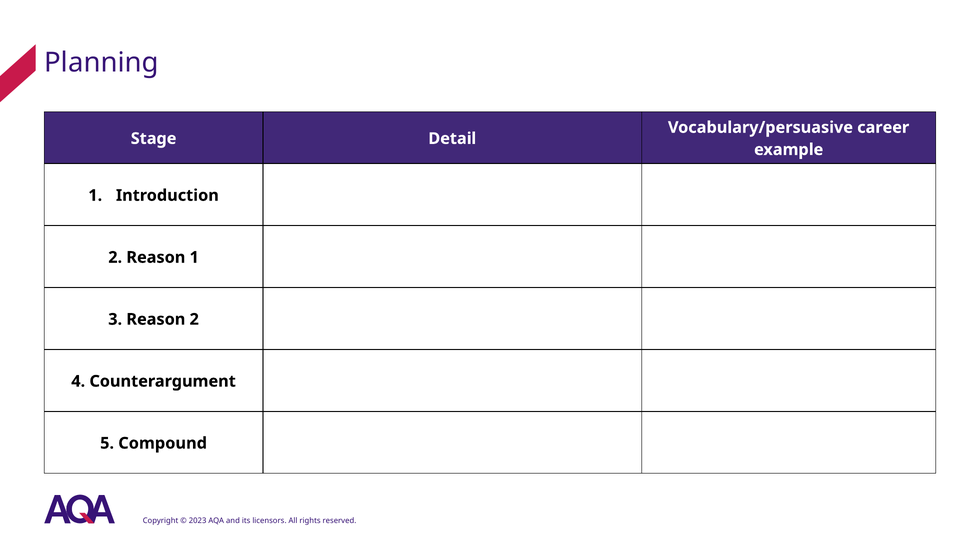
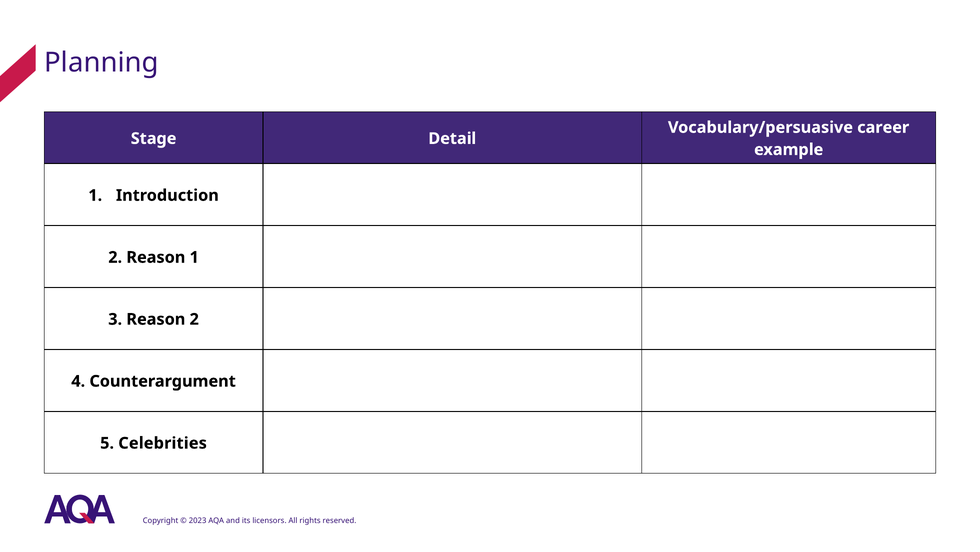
Compound: Compound -> Celebrities
